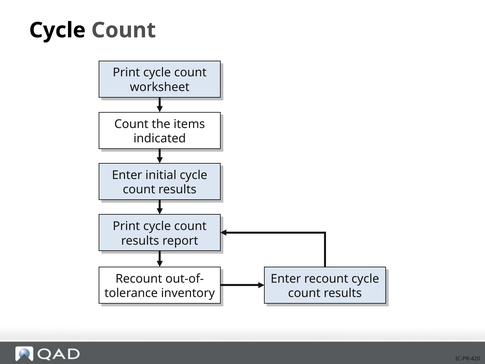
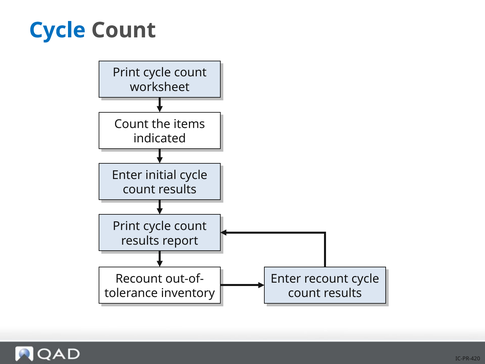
Cycle at (57, 30) colour: black -> blue
